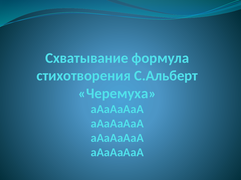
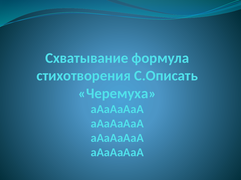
С.Альберт: С.Альберт -> С.Описать
